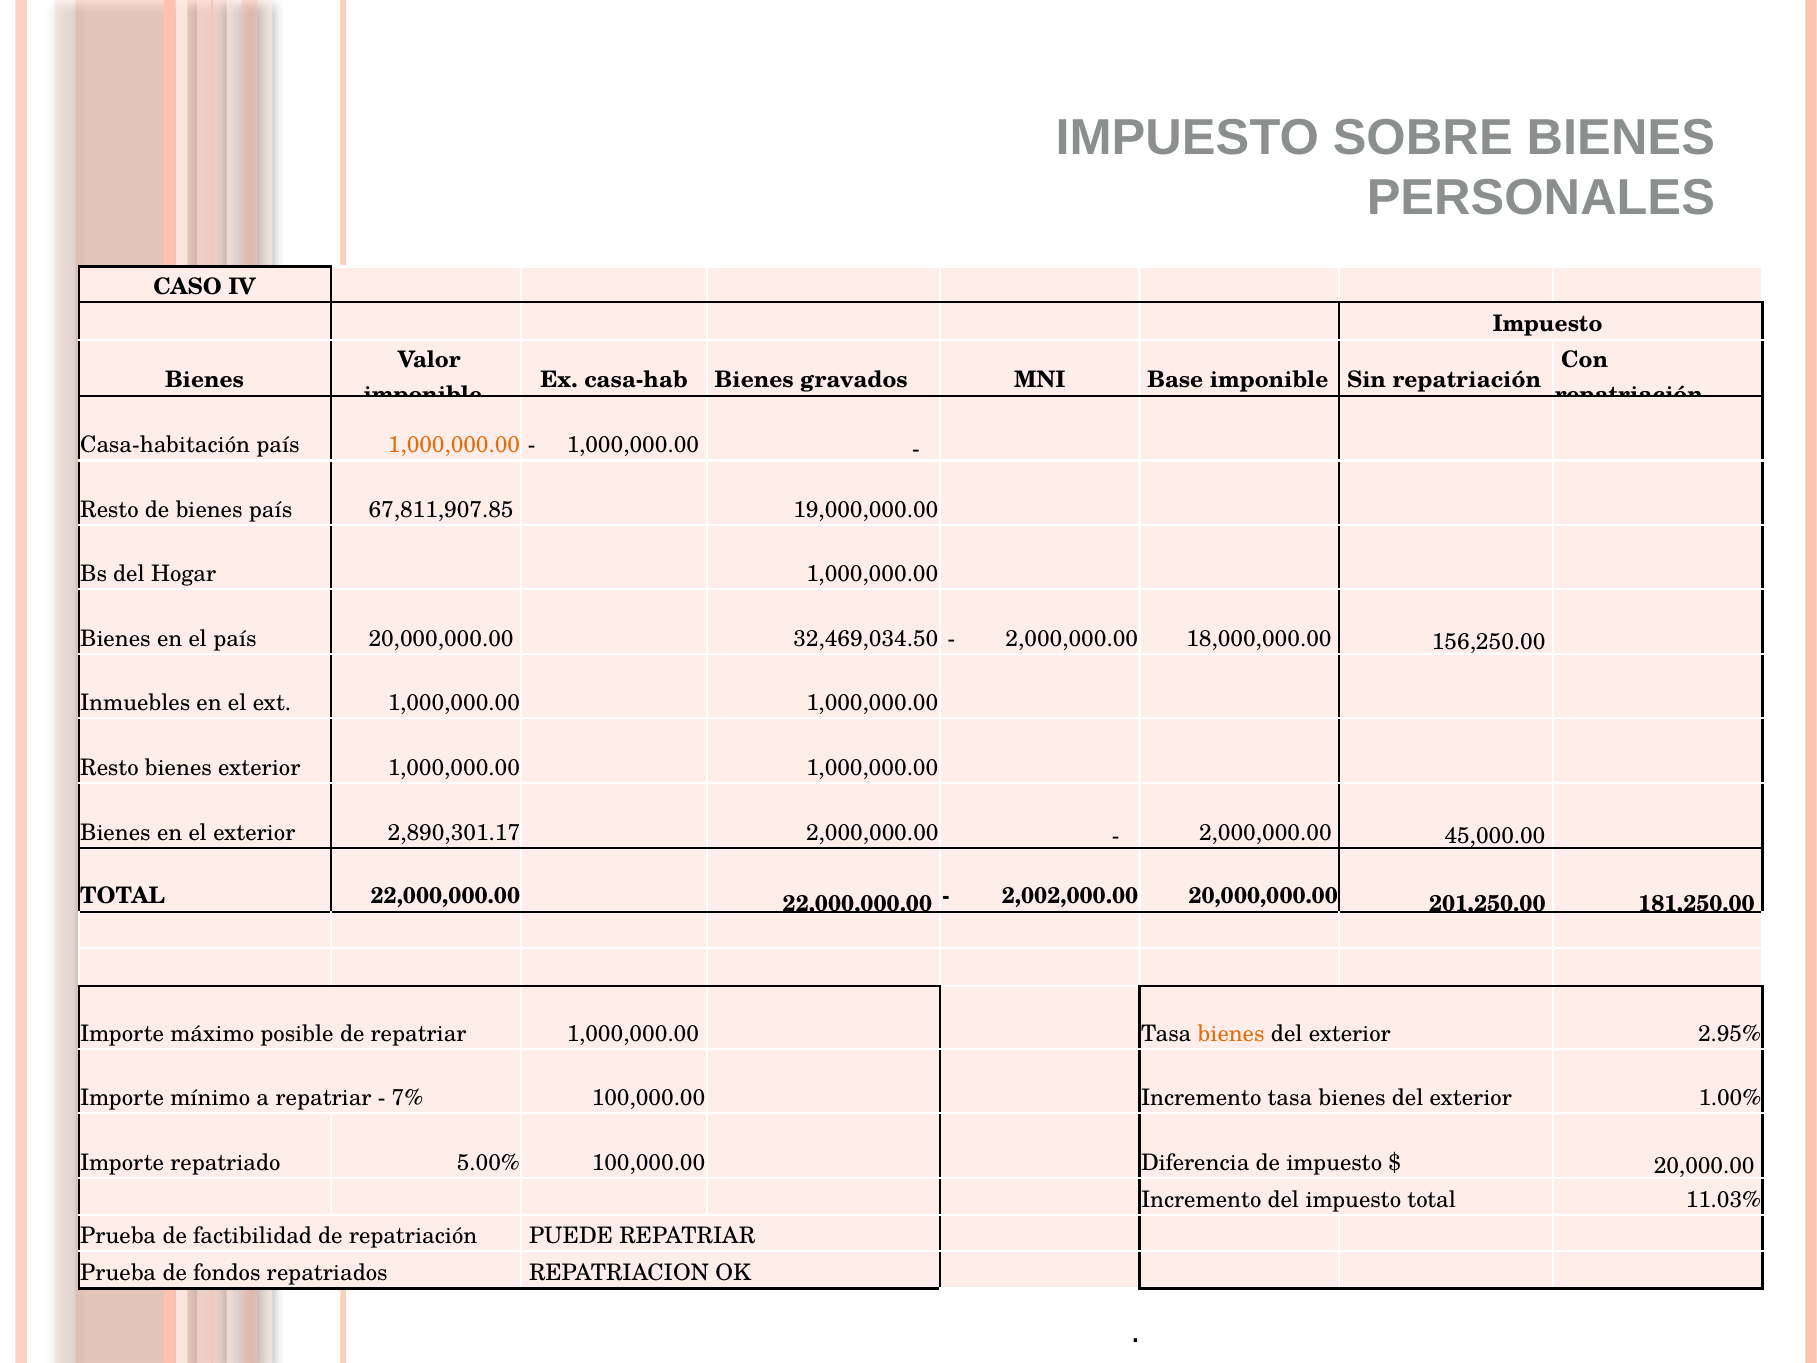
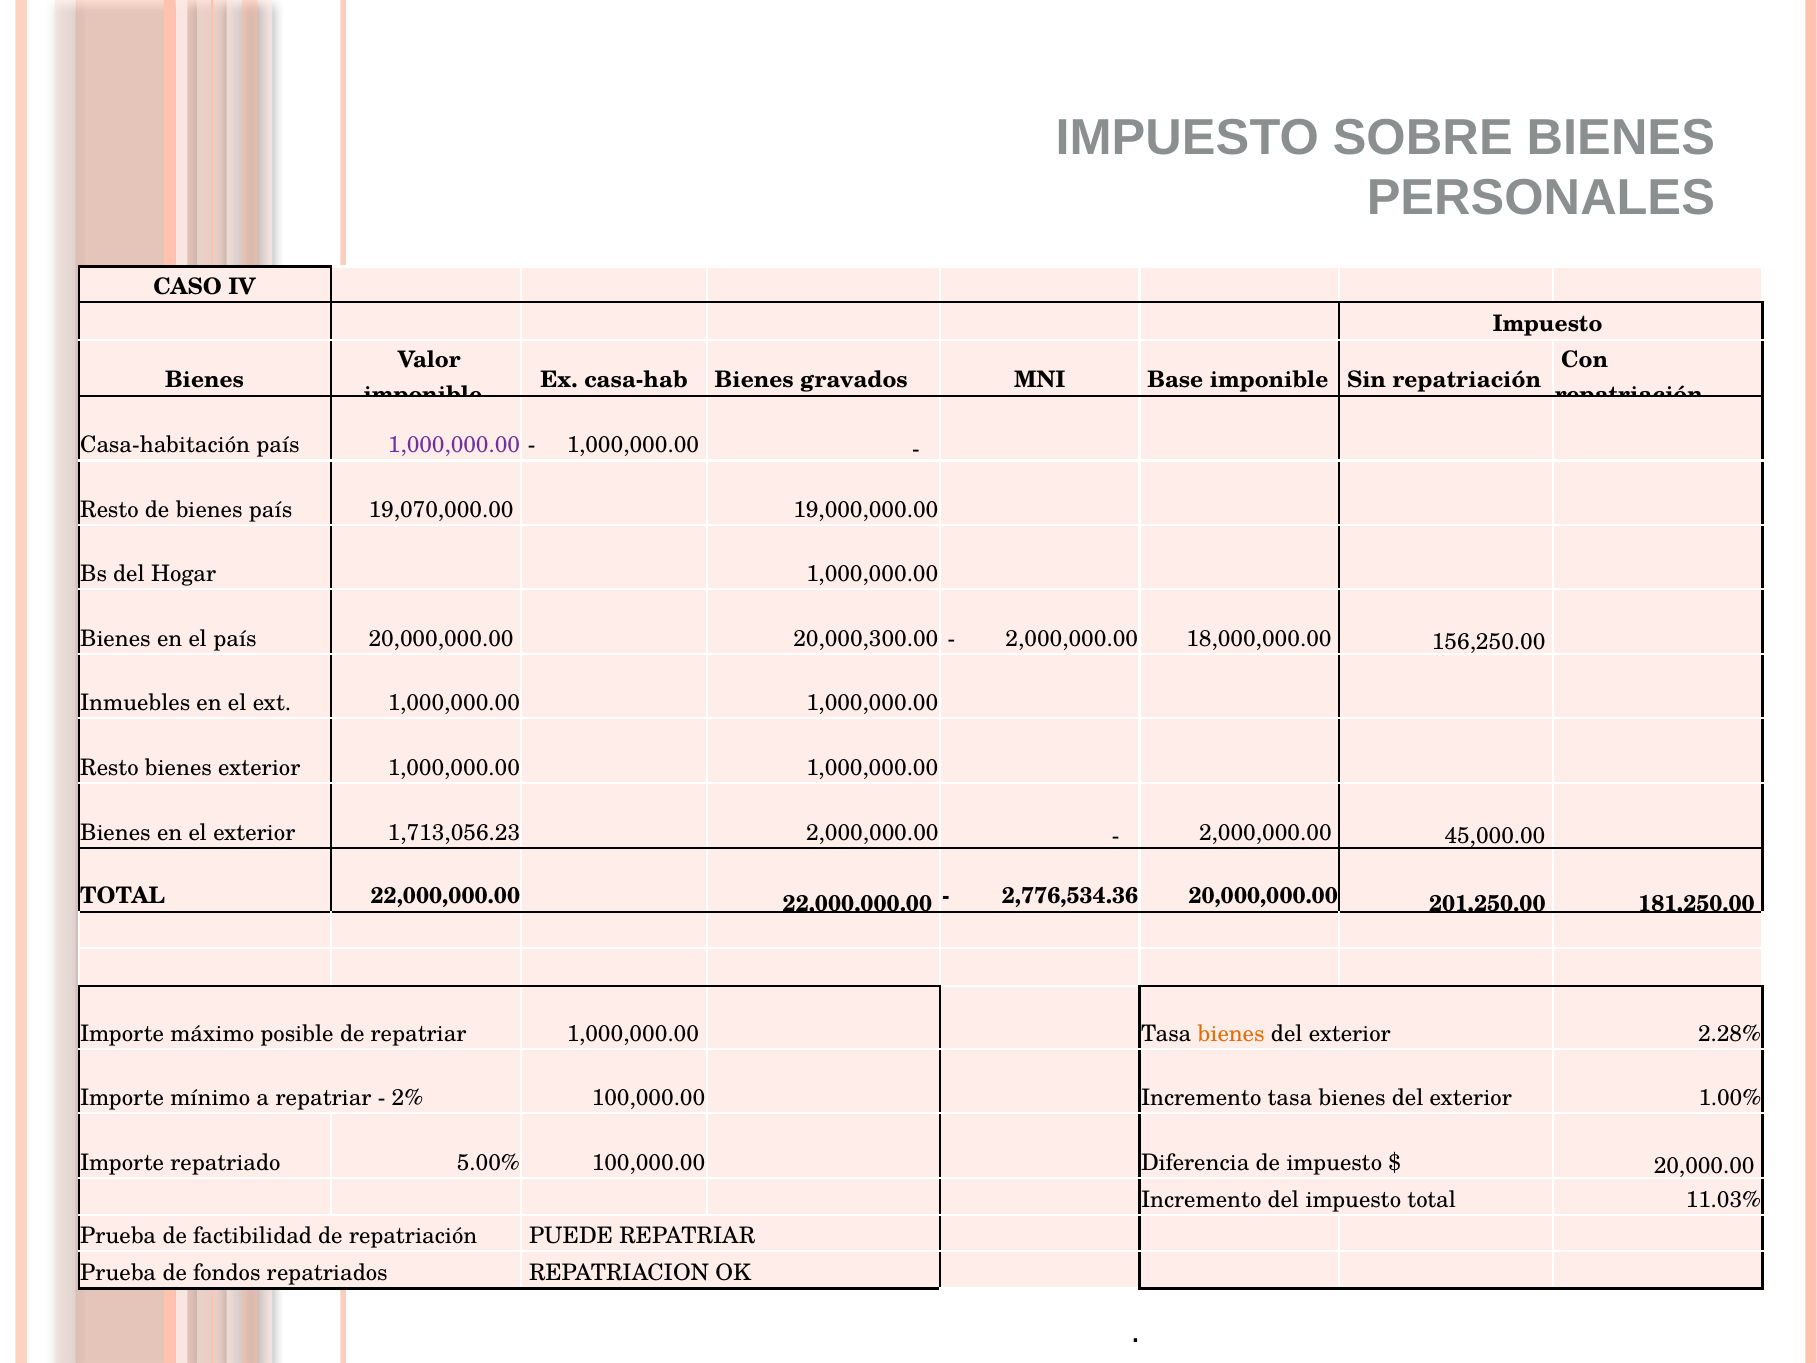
1,000,000.00 at (454, 445) colour: orange -> purple
67,811,907.85: 67,811,907.85 -> 19,070,000.00
32,469,034.50: 32,469,034.50 -> 20,000,300.00
2,890,301.17: 2,890,301.17 -> 1,713,056.23
2,002,000.00: 2,002,000.00 -> 2,776,534.36
2.95%: 2.95% -> 2.28%
7%: 7% -> 2%
